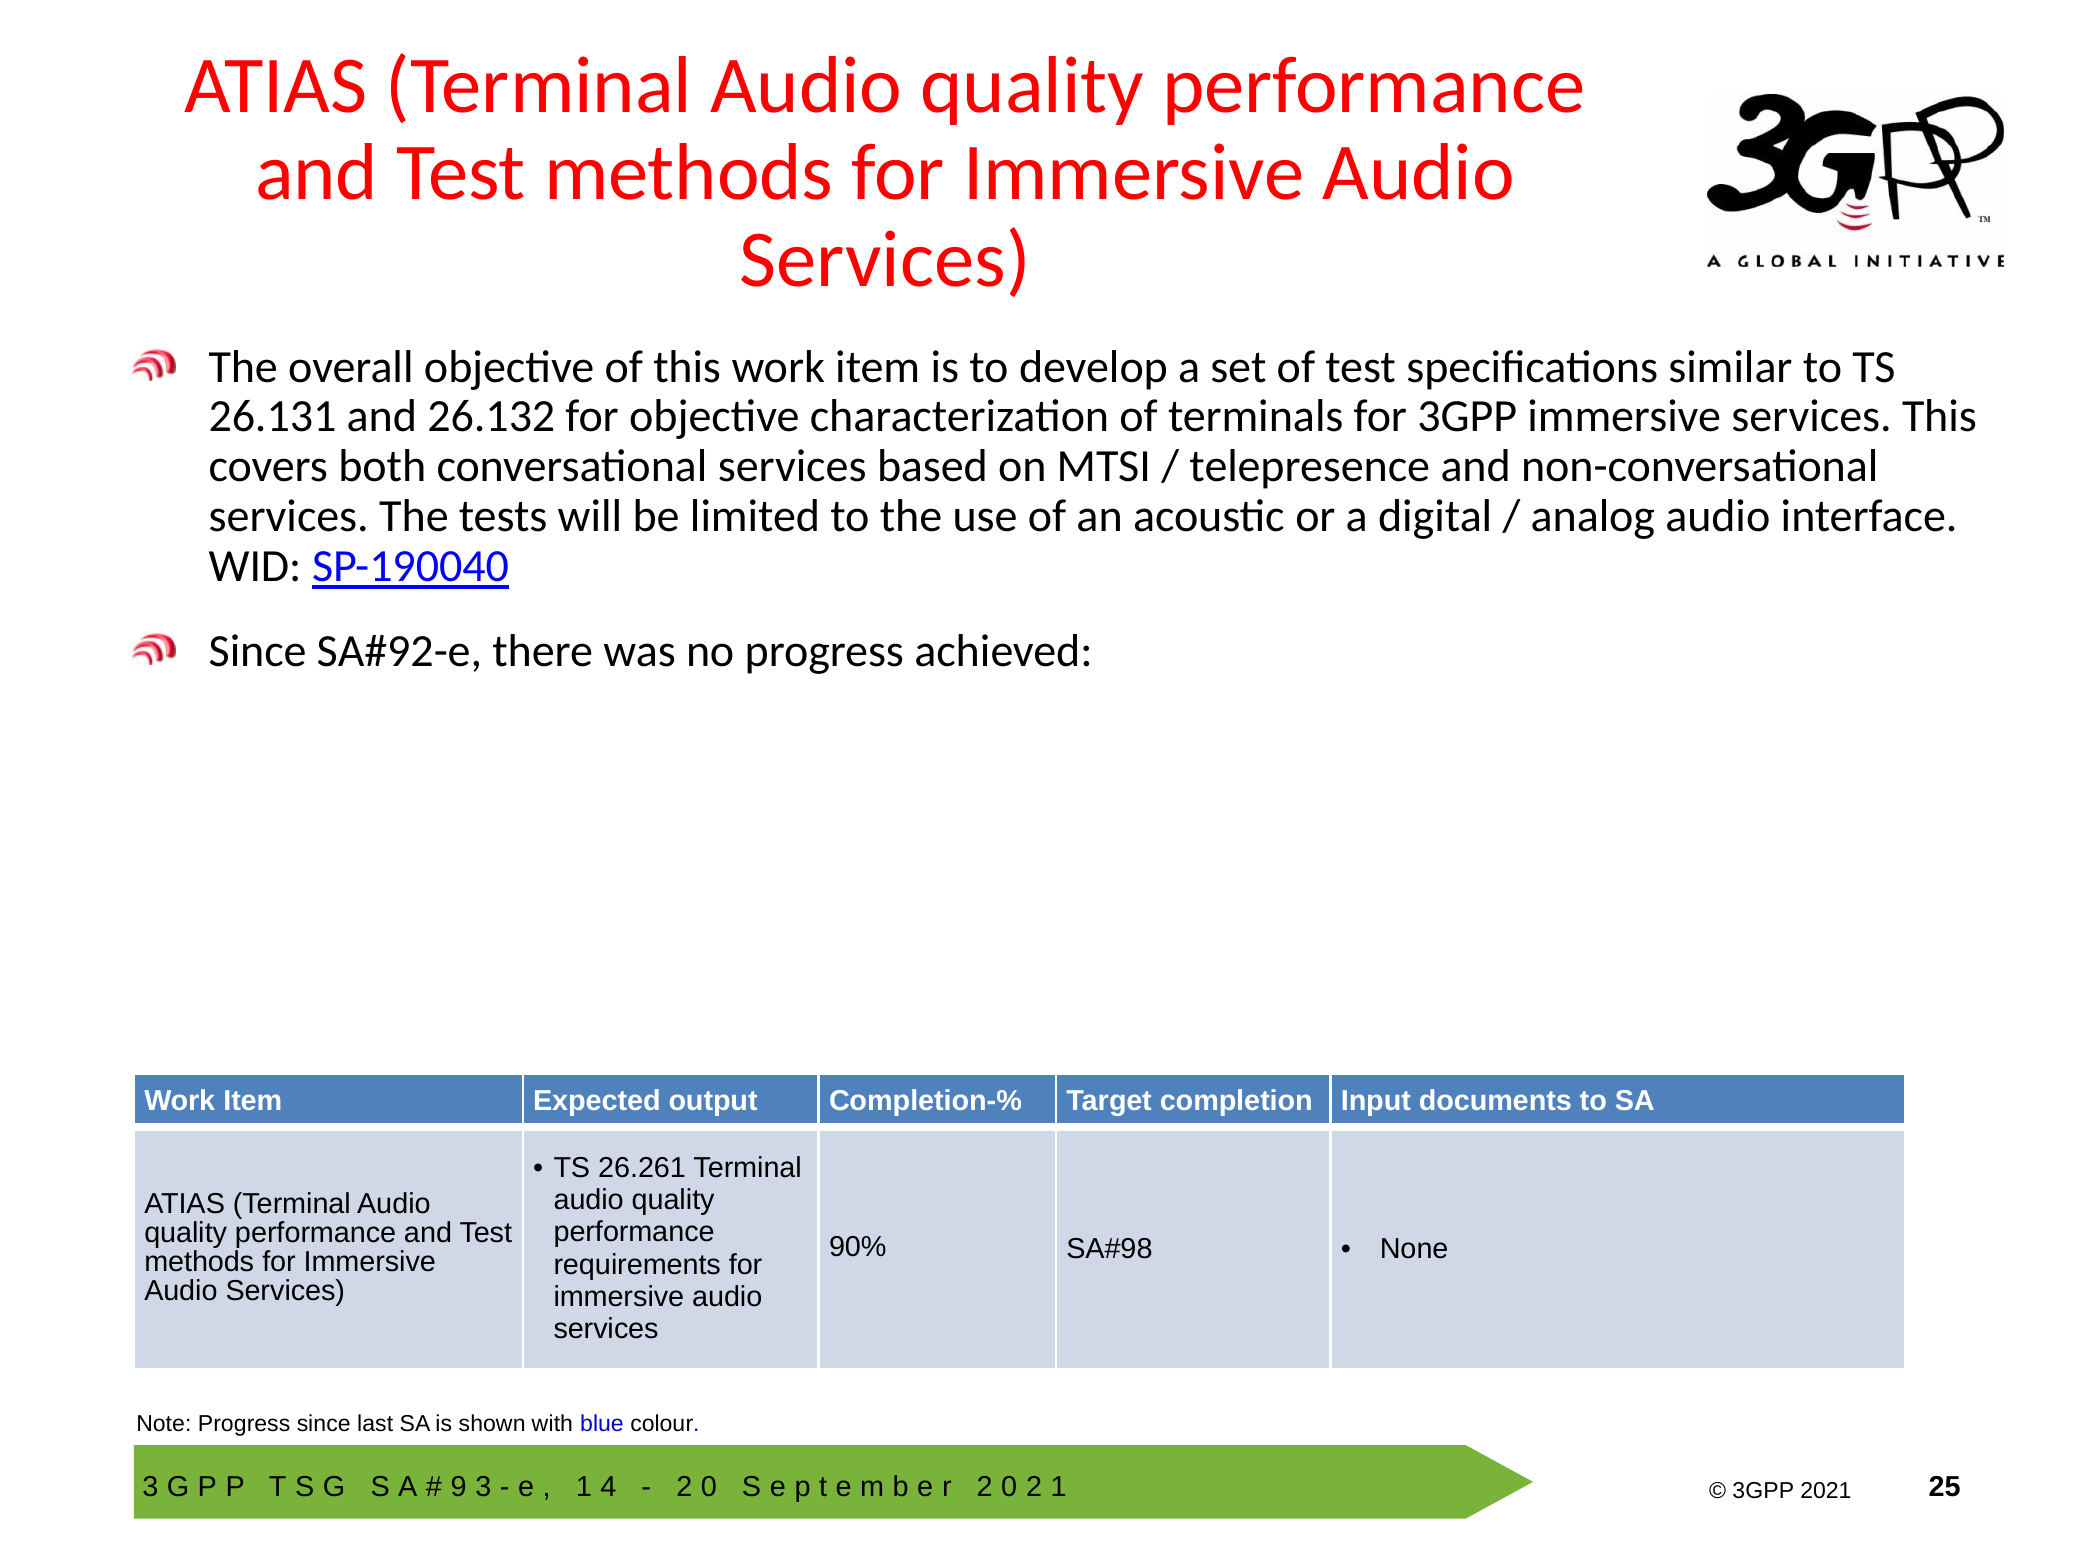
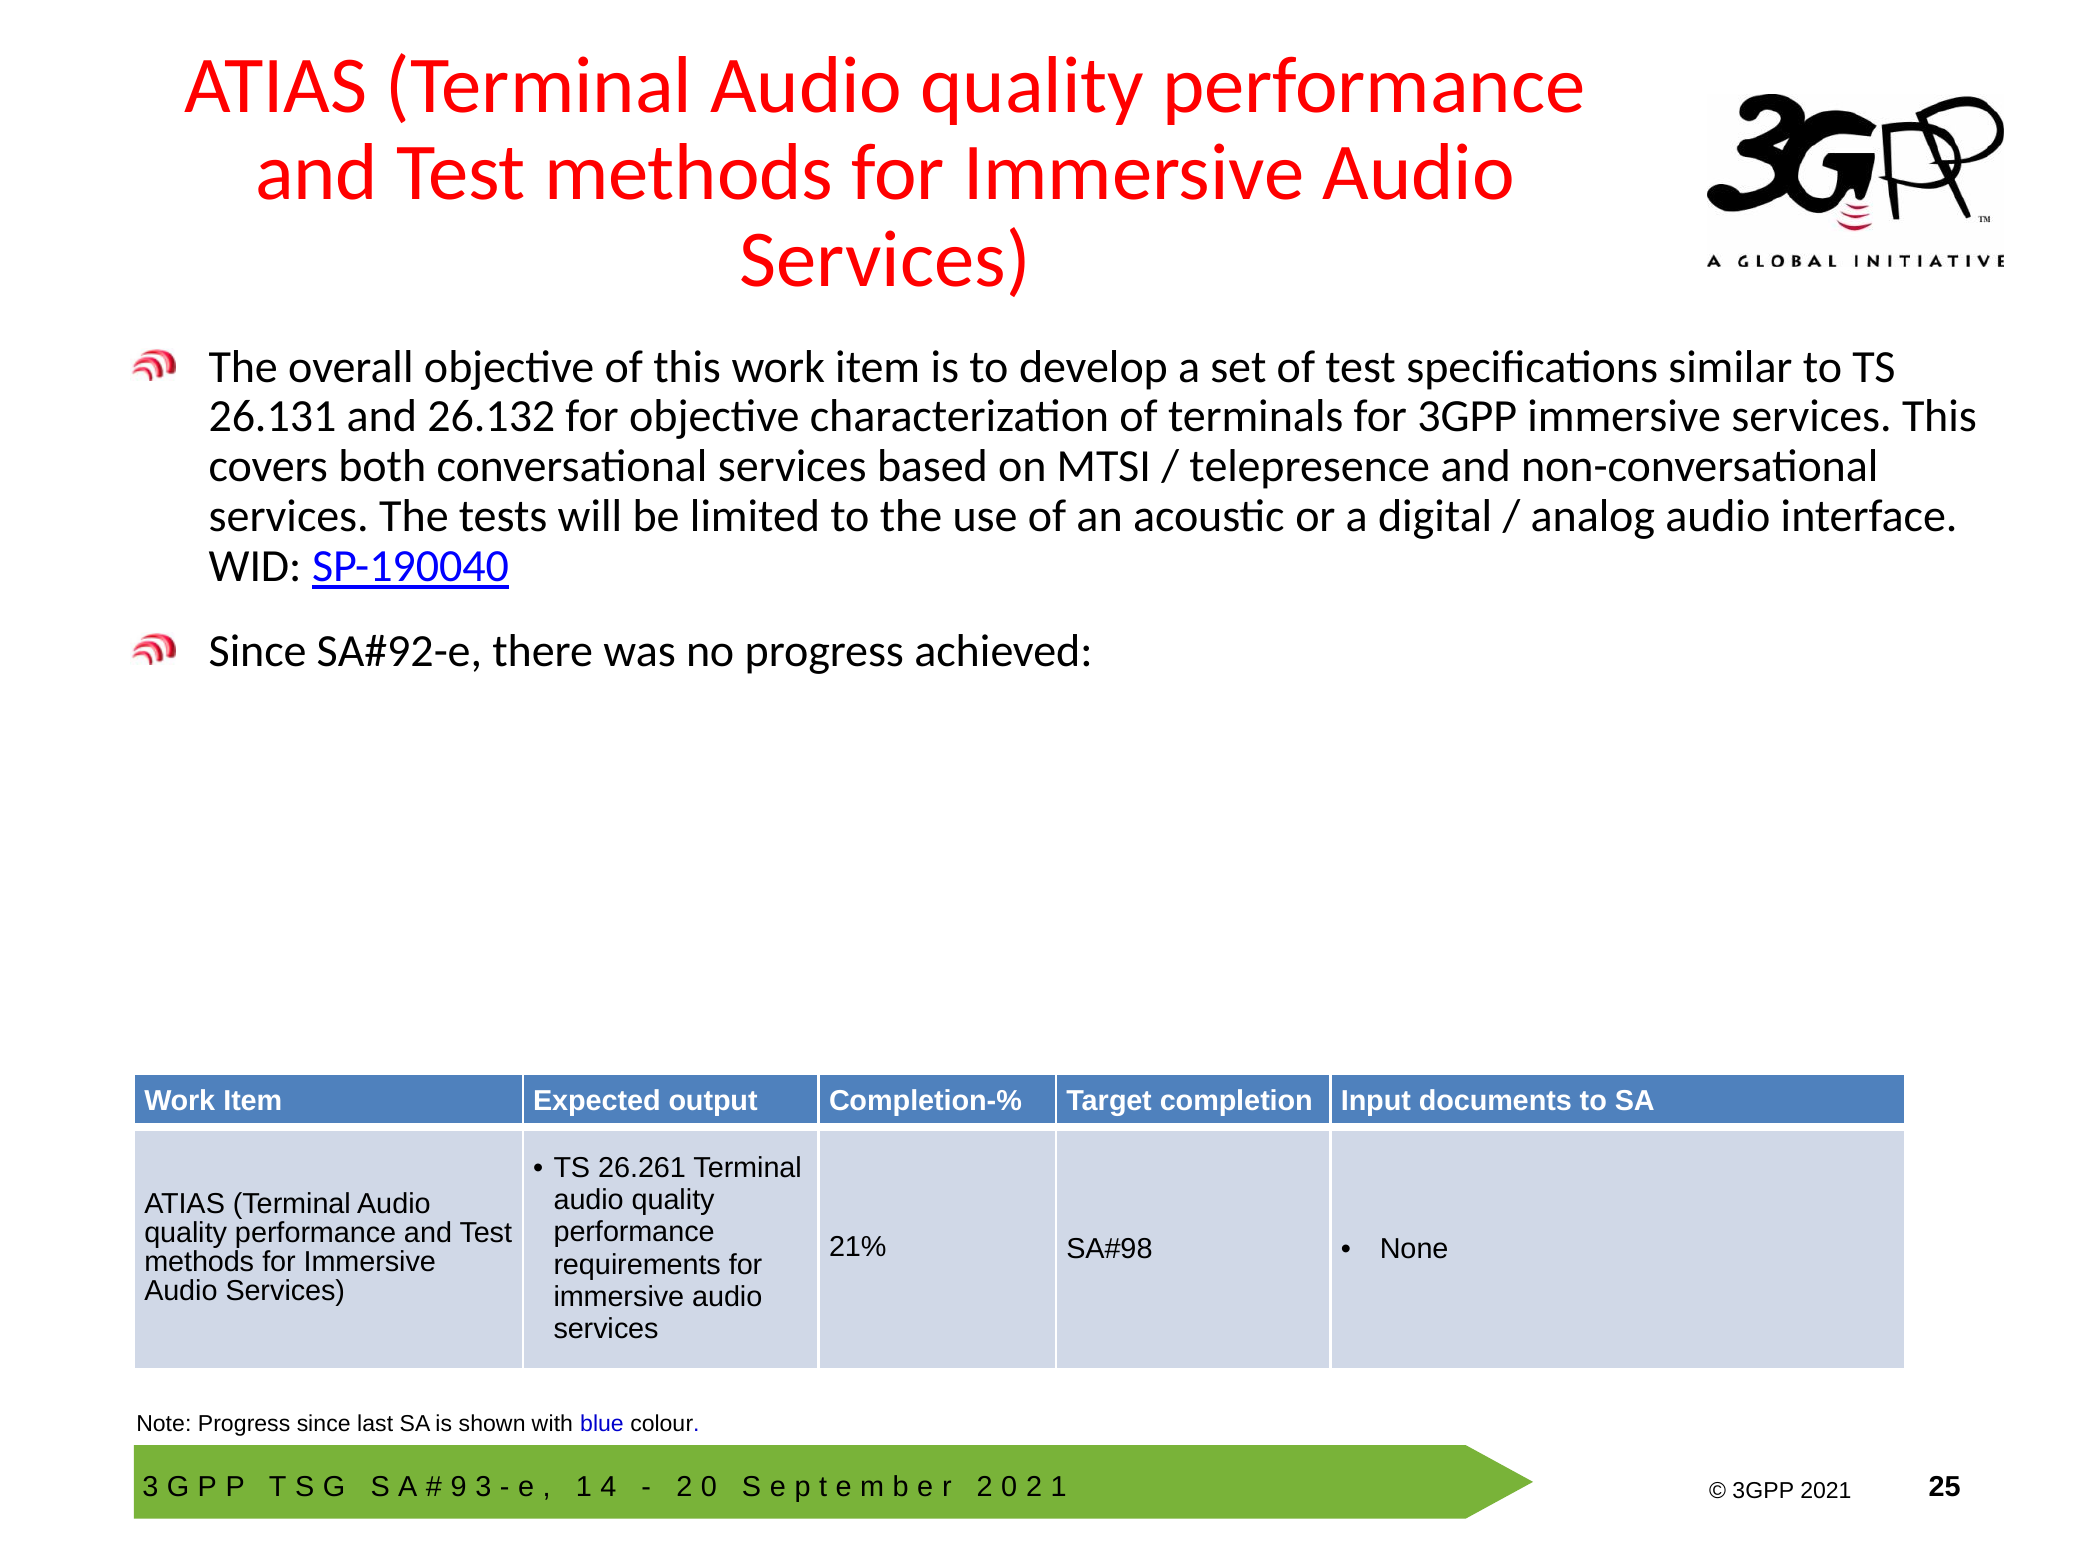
90%: 90% -> 21%
